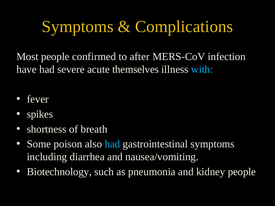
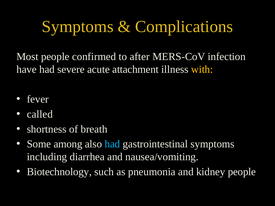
themselves: themselves -> attachment
with colour: light blue -> yellow
spikes: spikes -> called
poison: poison -> among
